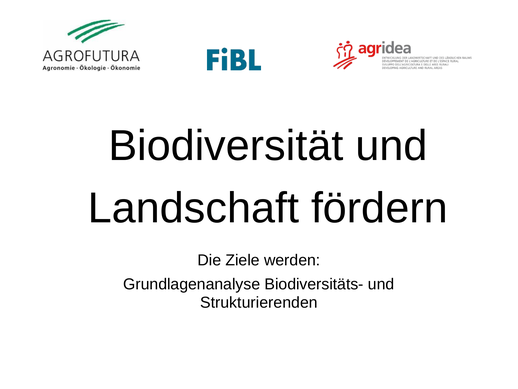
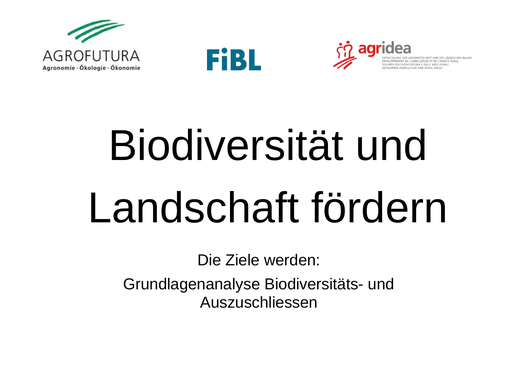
Strukturierenden: Strukturierenden -> Auszuschliessen
